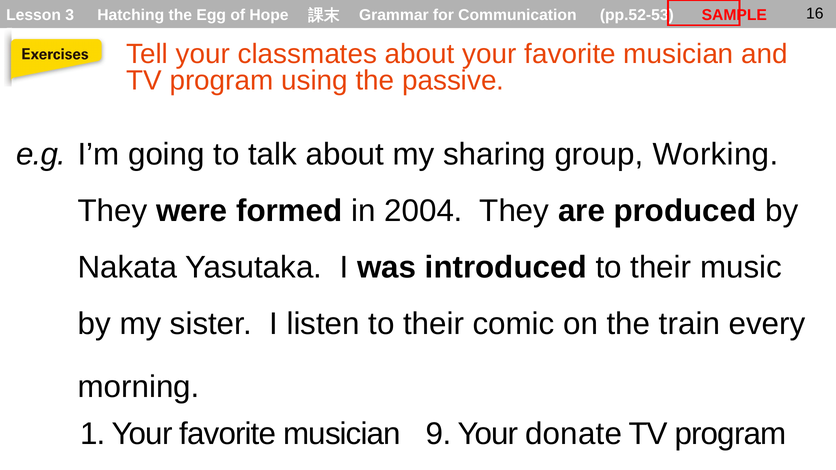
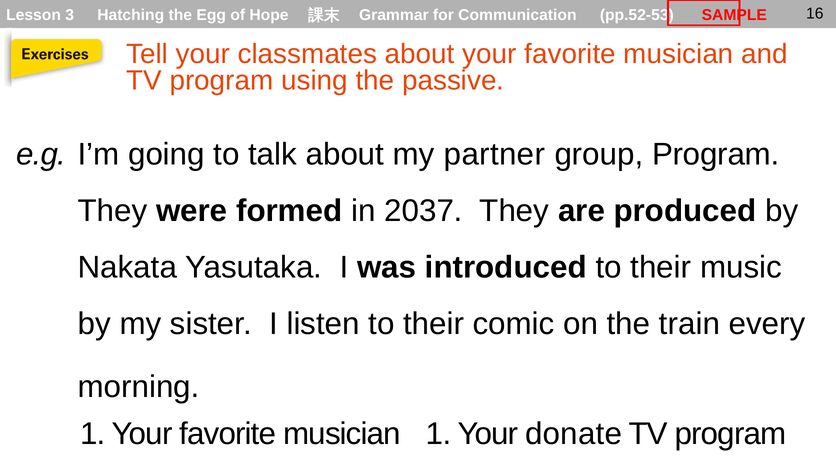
sharing: sharing -> partner
group Working: Working -> Program
2004: 2004 -> 2037
musician 9: 9 -> 1
